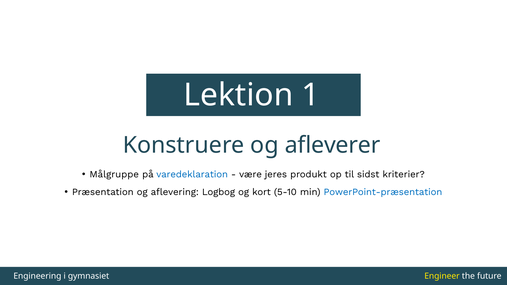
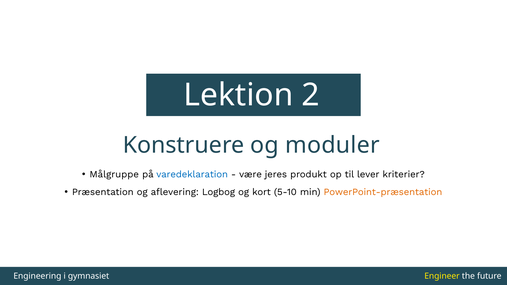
1: 1 -> 2
afleverer: afleverer -> moduler
sidst: sidst -> lever
PowerPoint-præsentation colour: blue -> orange
